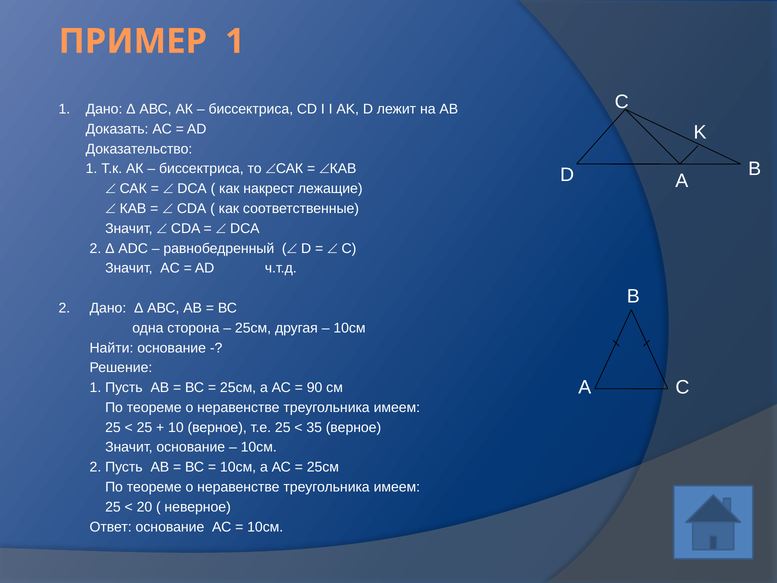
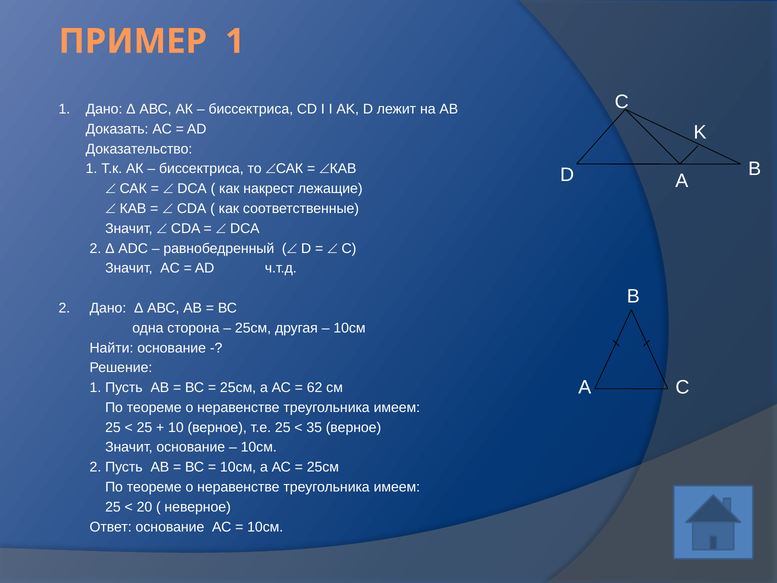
90: 90 -> 62
